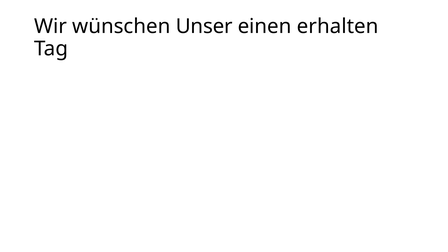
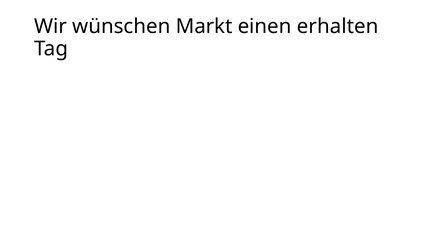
Unser: Unser -> Markt
